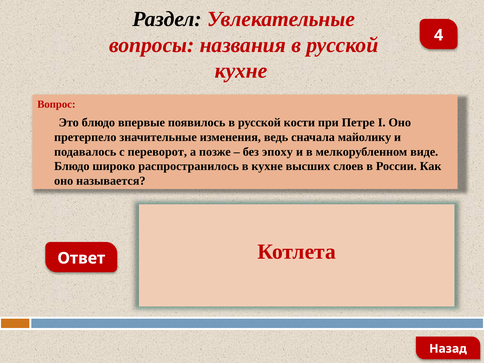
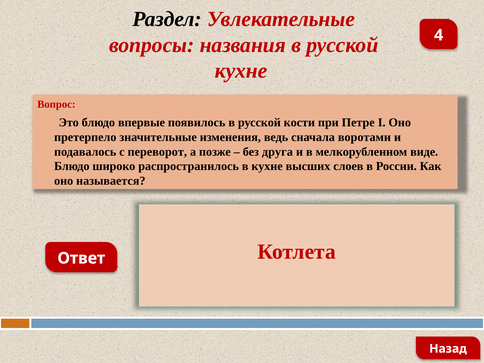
майолику: майолику -> воротами
эпоху: эпоху -> друга
